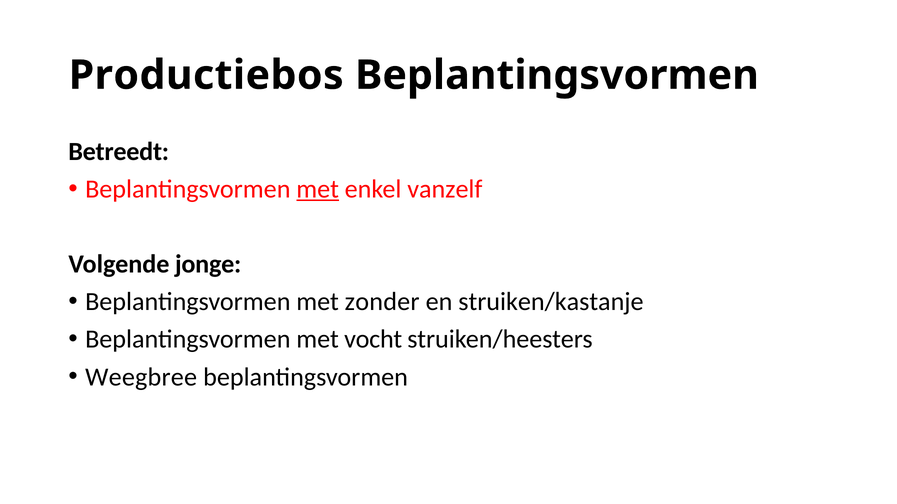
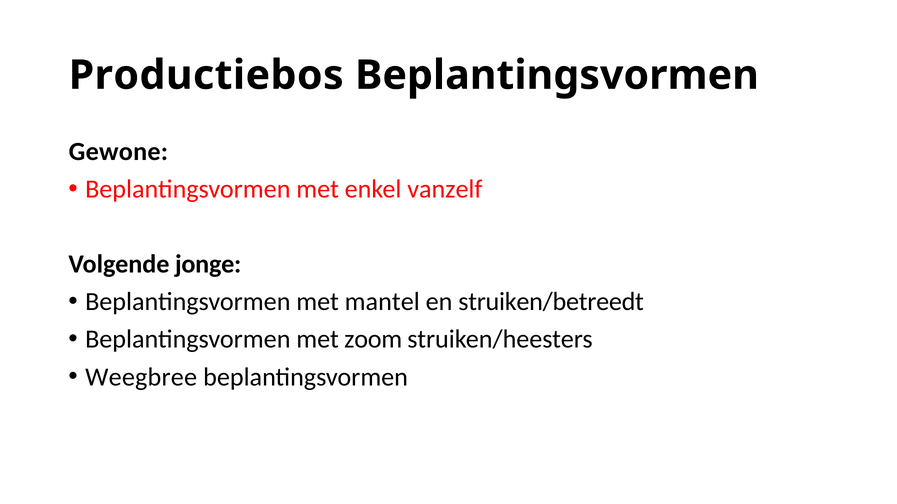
Betreedt: Betreedt -> Gewone
met at (318, 189) underline: present -> none
zonder: zonder -> mantel
struiken/kastanje: struiken/kastanje -> struiken/betreedt
vocht: vocht -> zoom
